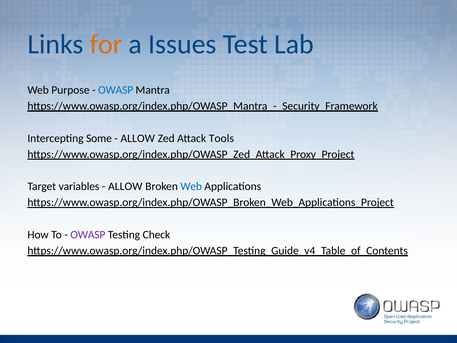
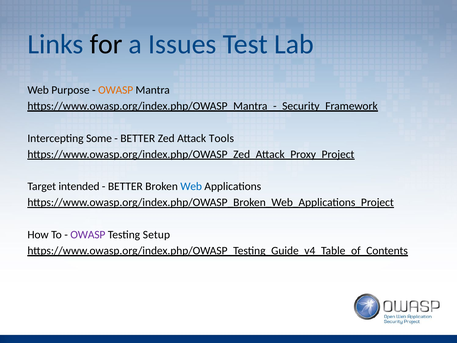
for colour: orange -> black
OWASP at (116, 90) colour: blue -> orange
ALLOW at (138, 138): ALLOW -> BETTER
variables: variables -> intended
ALLOW at (125, 186): ALLOW -> BETTER
Check: Check -> Setup
